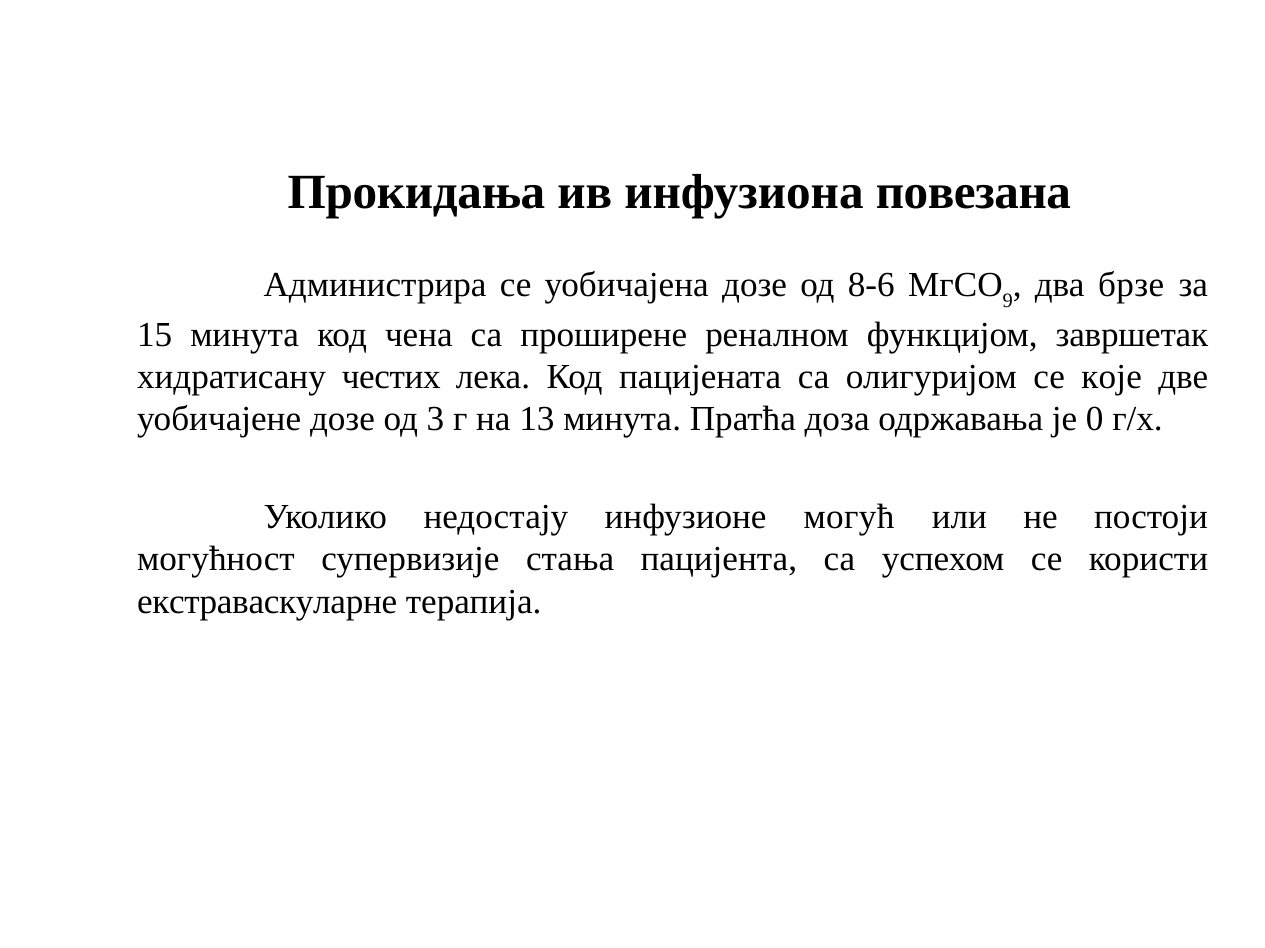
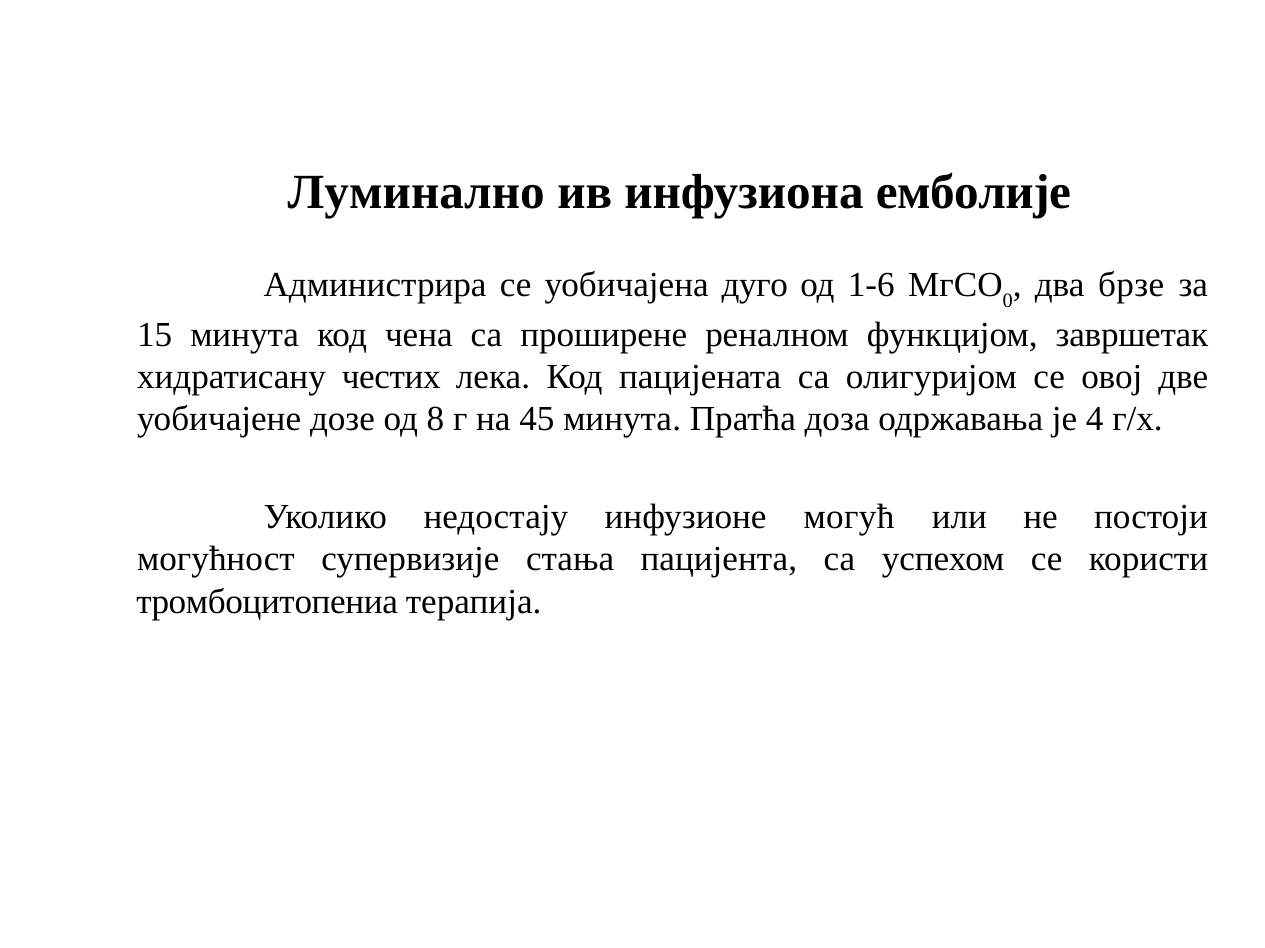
Прокидања: Прокидања -> Луминално
повезана: повезана -> емболије
уобичајена дозе: дозе -> дуго
8-6: 8-6 -> 1-6
9: 9 -> 0
које: које -> овој
3: 3 -> 8
13: 13 -> 45
0: 0 -> 4
екстраваскуларне: екстраваскуларне -> тромбоцитопениа
